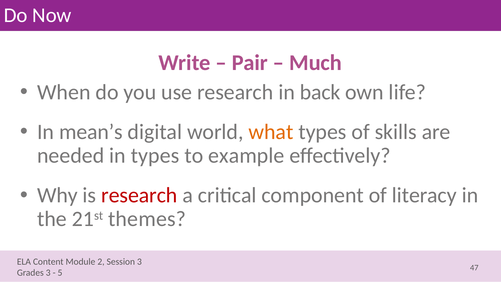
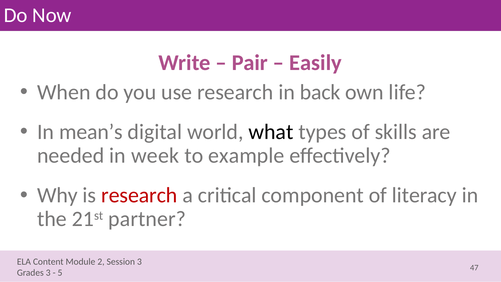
Much: Much -> Easily
what colour: orange -> black
in types: types -> week
themes: themes -> partner
